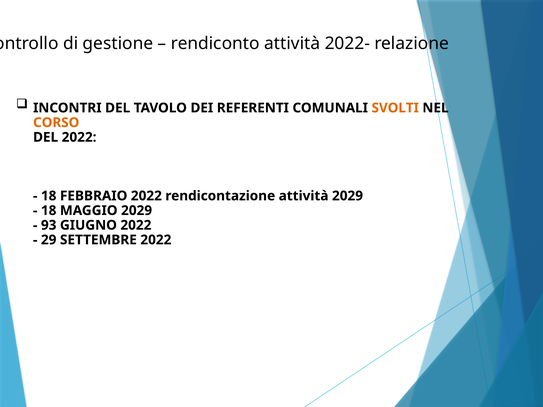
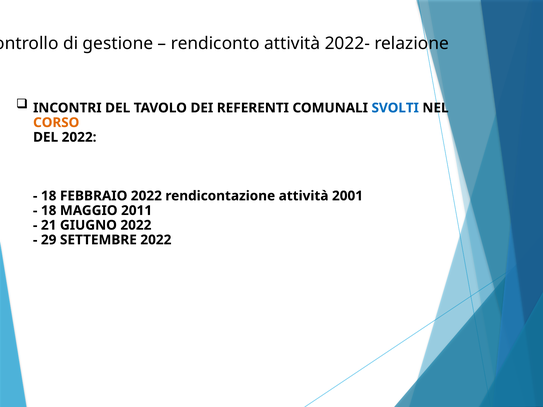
SVOLTI colour: orange -> blue
attività 2029: 2029 -> 2001
MAGGIO 2029: 2029 -> 2011
93: 93 -> 21
